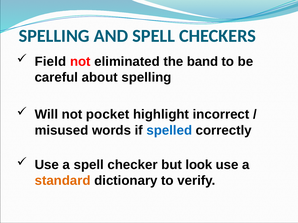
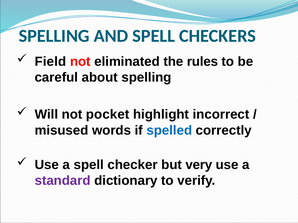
band: band -> rules
look: look -> very
standard colour: orange -> purple
